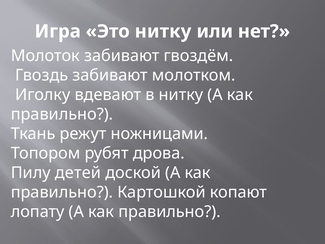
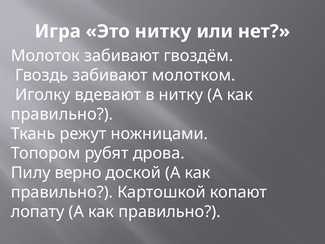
детей: детей -> верно
